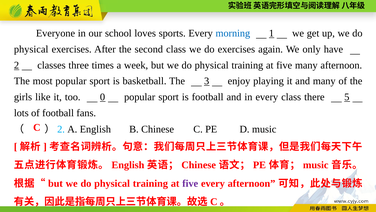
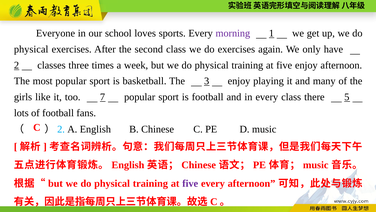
morning colour: blue -> purple
five many: many -> enjoy
0: 0 -> 7
